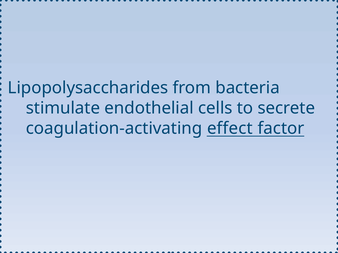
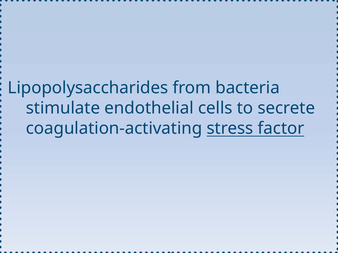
effect: effect -> stress
